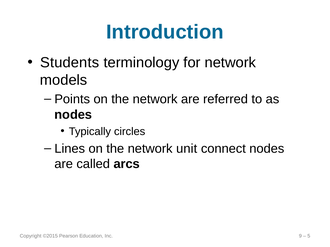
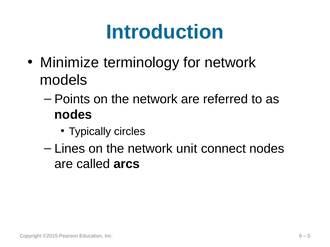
Students: Students -> Minimize
